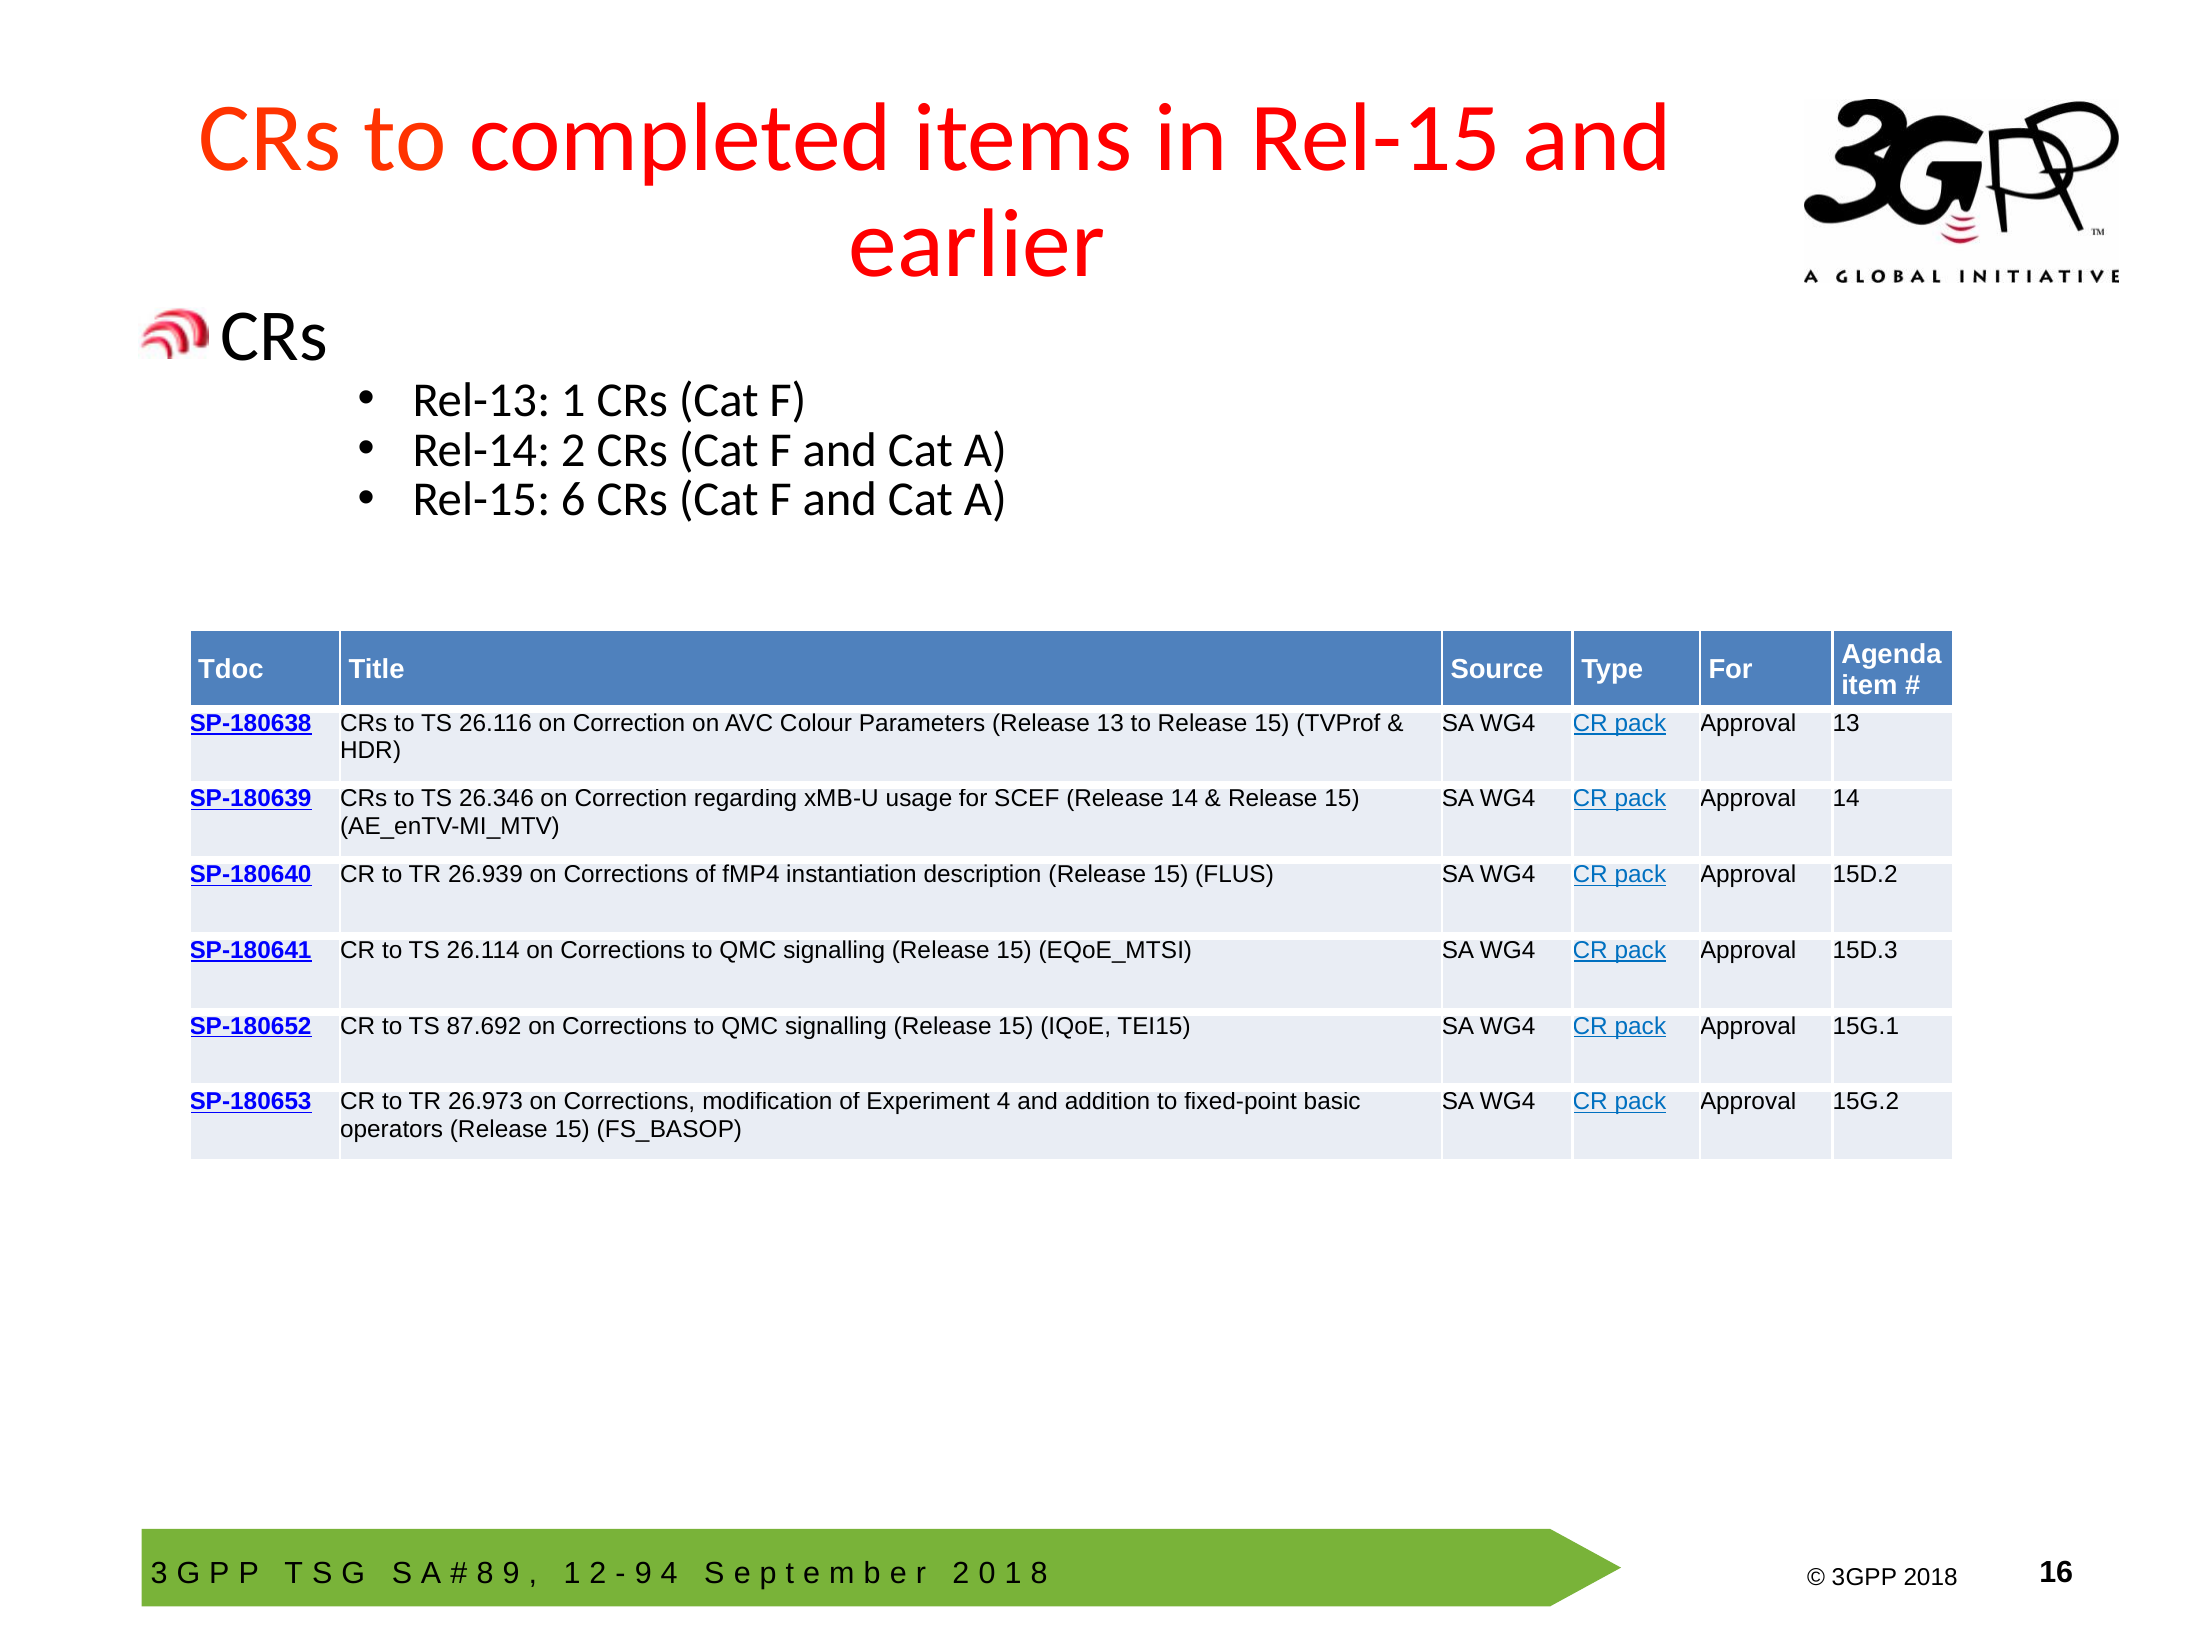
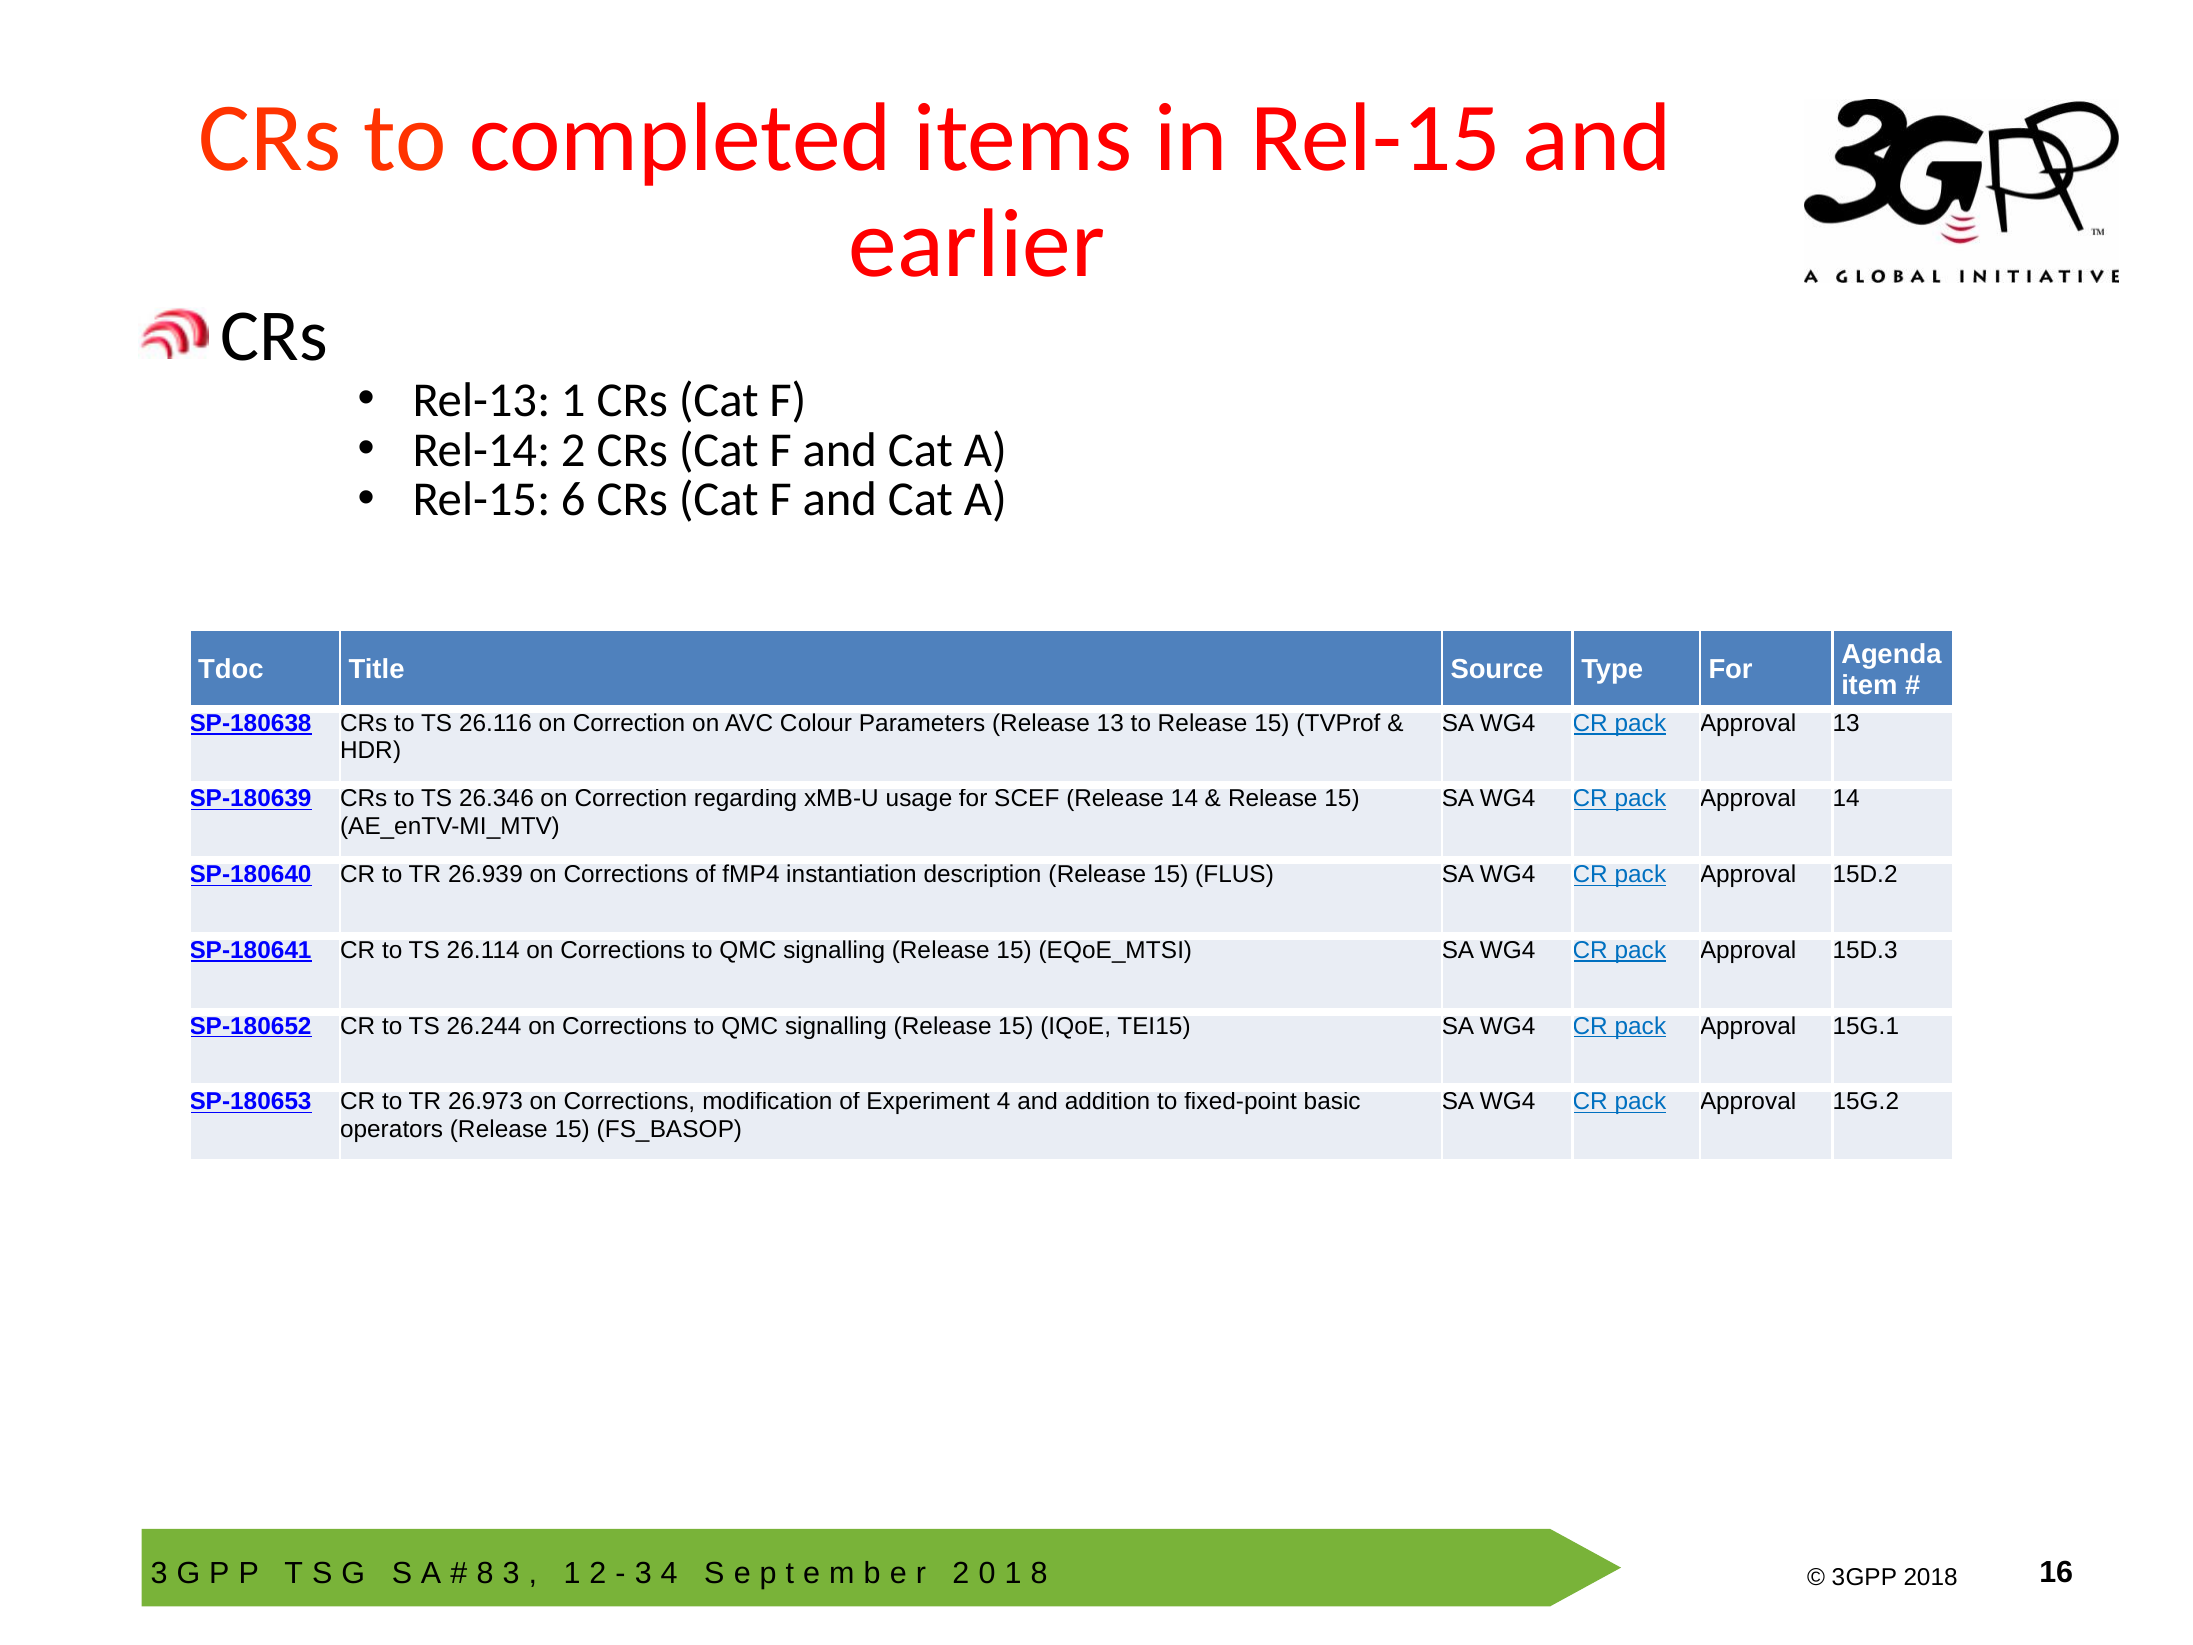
87.692: 87.692 -> 26.244
9 at (511, 1573): 9 -> 3
9 at (643, 1573): 9 -> 3
